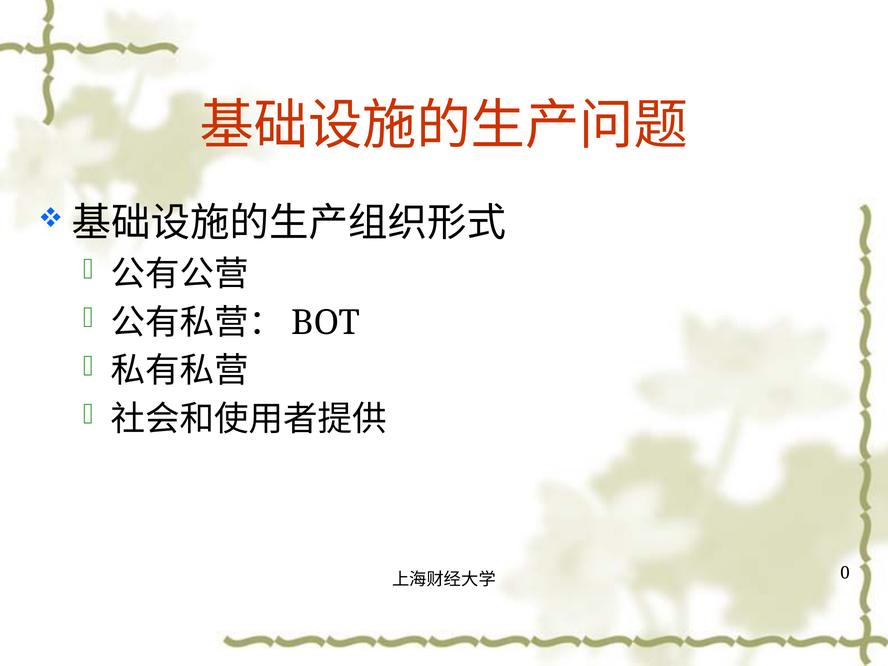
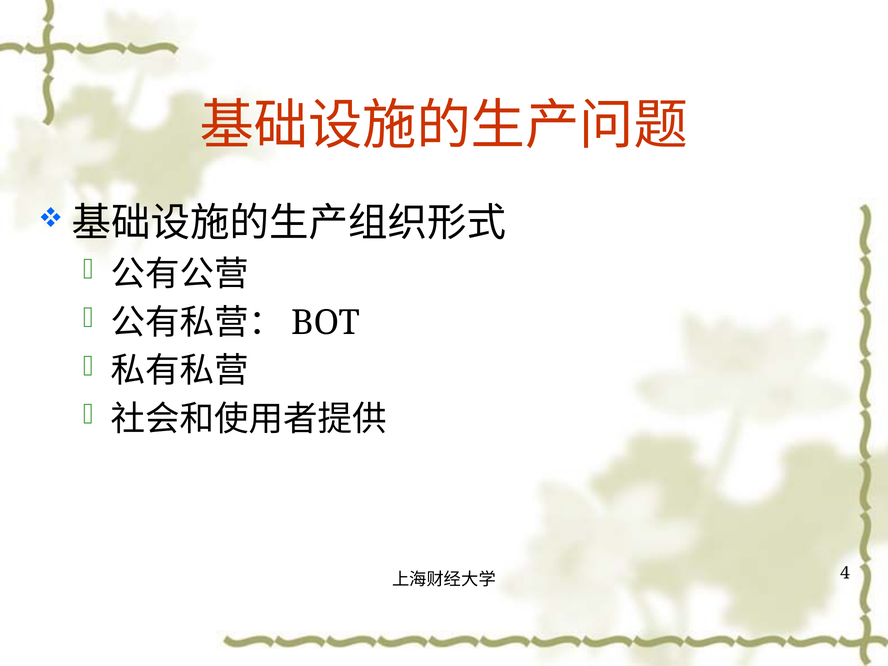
0: 0 -> 4
